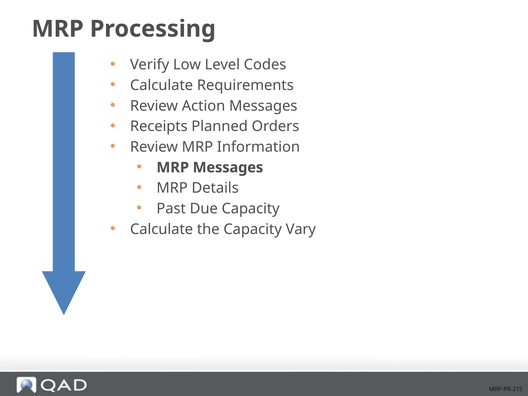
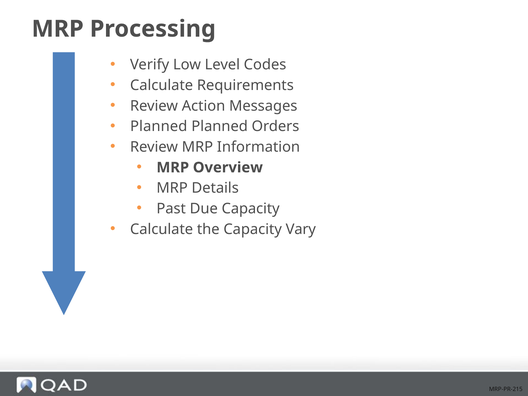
Receipts at (159, 126): Receipts -> Planned
MRP Messages: Messages -> Overview
